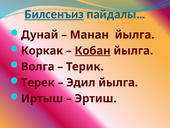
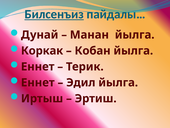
Кобан underline: present -> none
Волга at (38, 66): Волга -> Еннет
Терек at (38, 82): Терек -> Еннет
